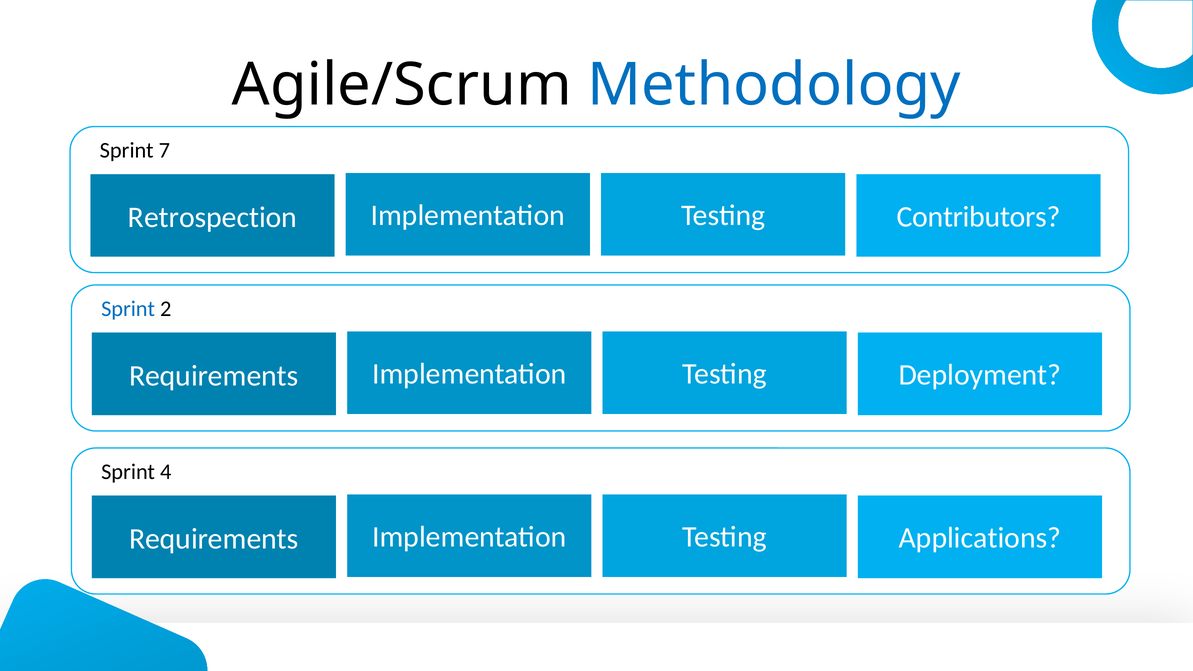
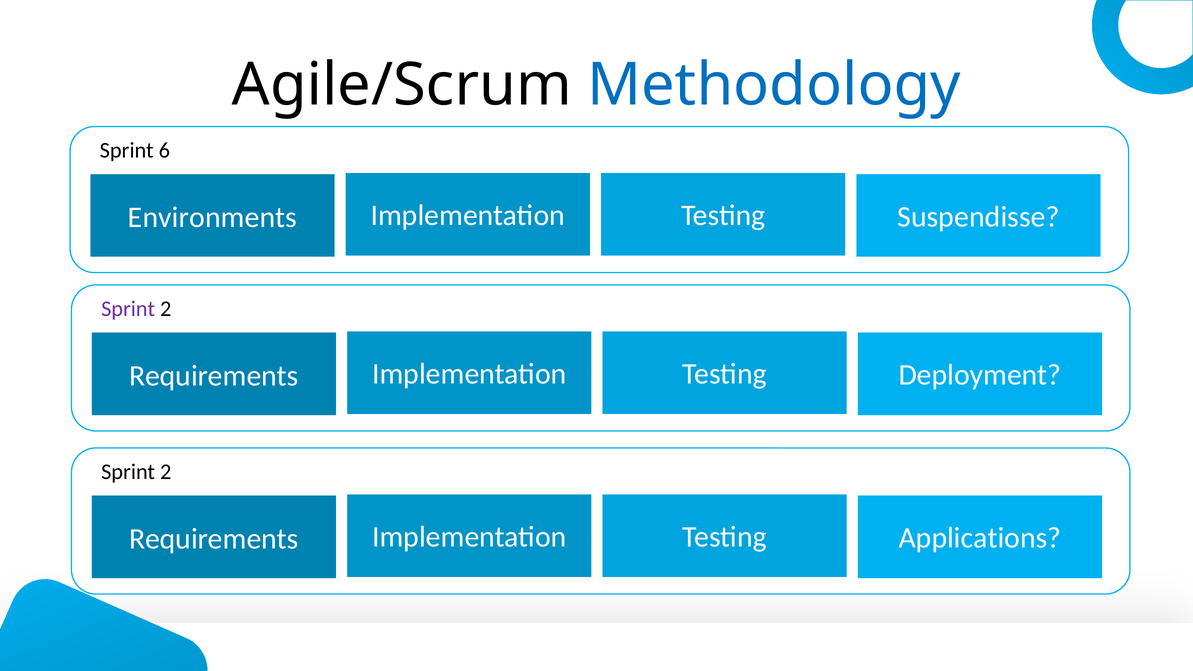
7: 7 -> 6
Retrospection: Retrospection -> Environments
Contributors: Contributors -> Suspendisse
Sprint at (128, 309) colour: blue -> purple
4 at (166, 472): 4 -> 2
